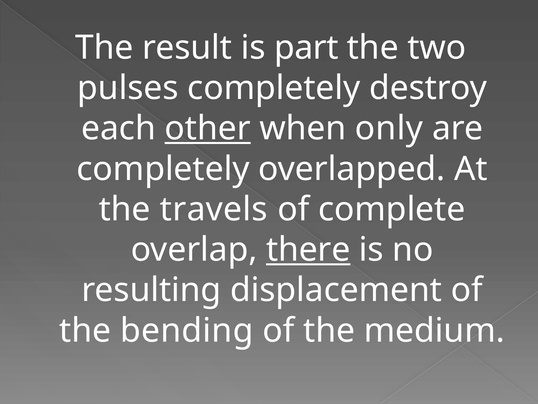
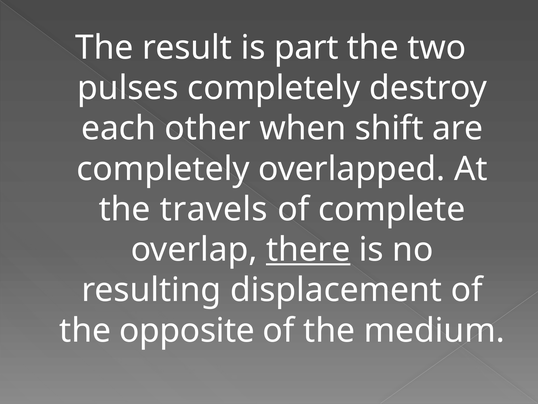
other underline: present -> none
only: only -> shift
bending: bending -> opposite
